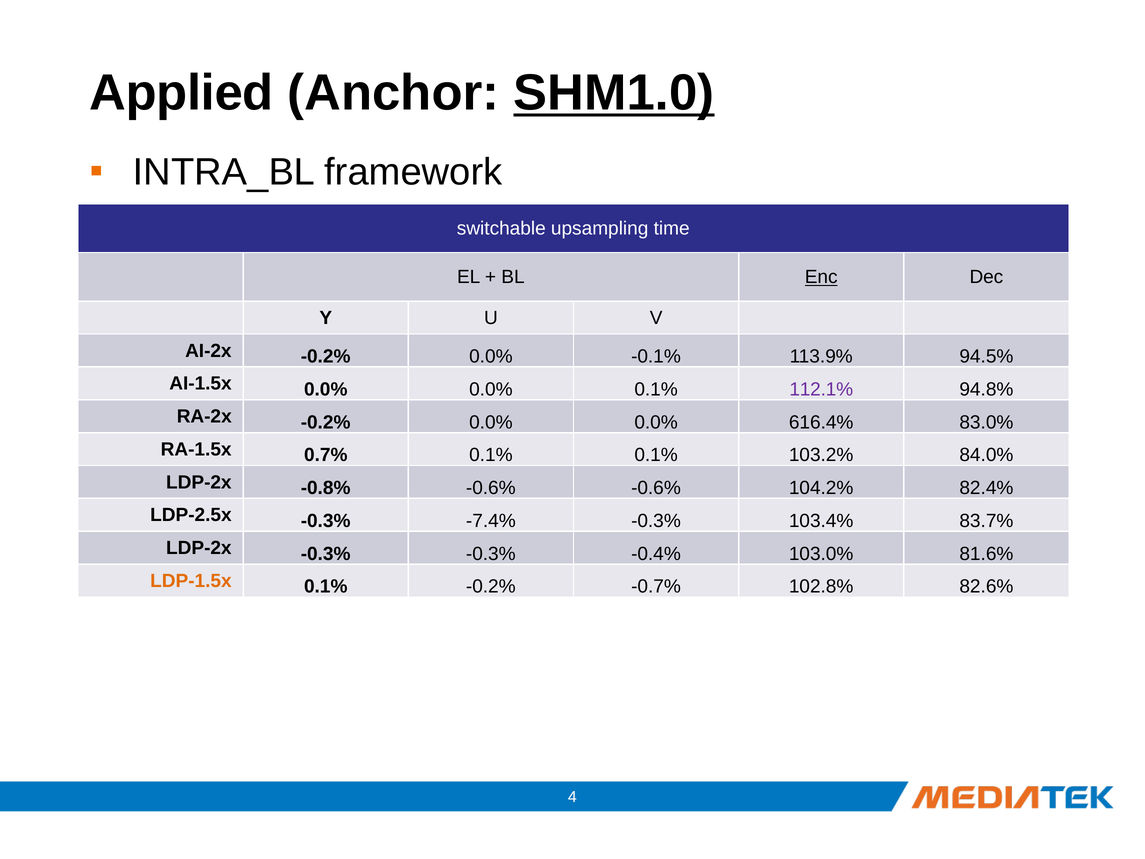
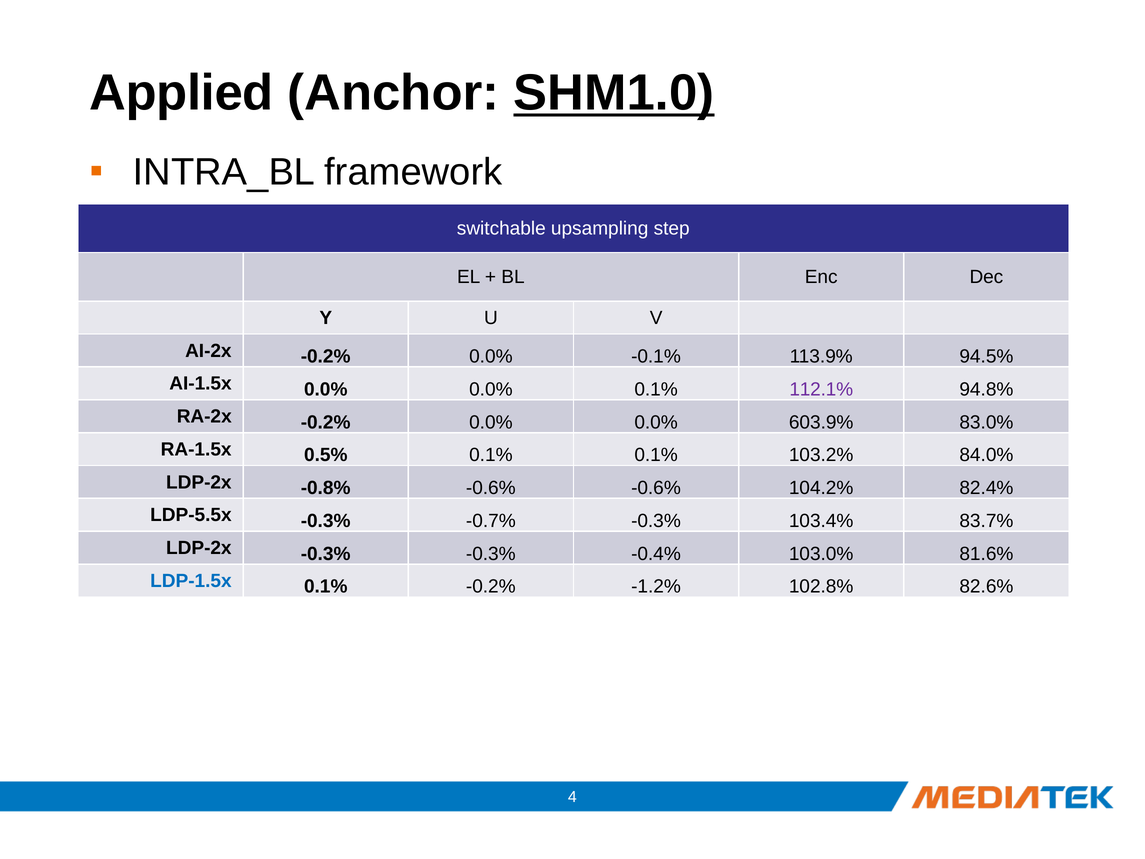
time: time -> step
Enc underline: present -> none
616.4%: 616.4% -> 603.9%
0.7%: 0.7% -> 0.5%
LDP-2.5x: LDP-2.5x -> LDP-5.5x
-7.4%: -7.4% -> -0.7%
LDP-1.5x colour: orange -> blue
-0.7%: -0.7% -> -1.2%
